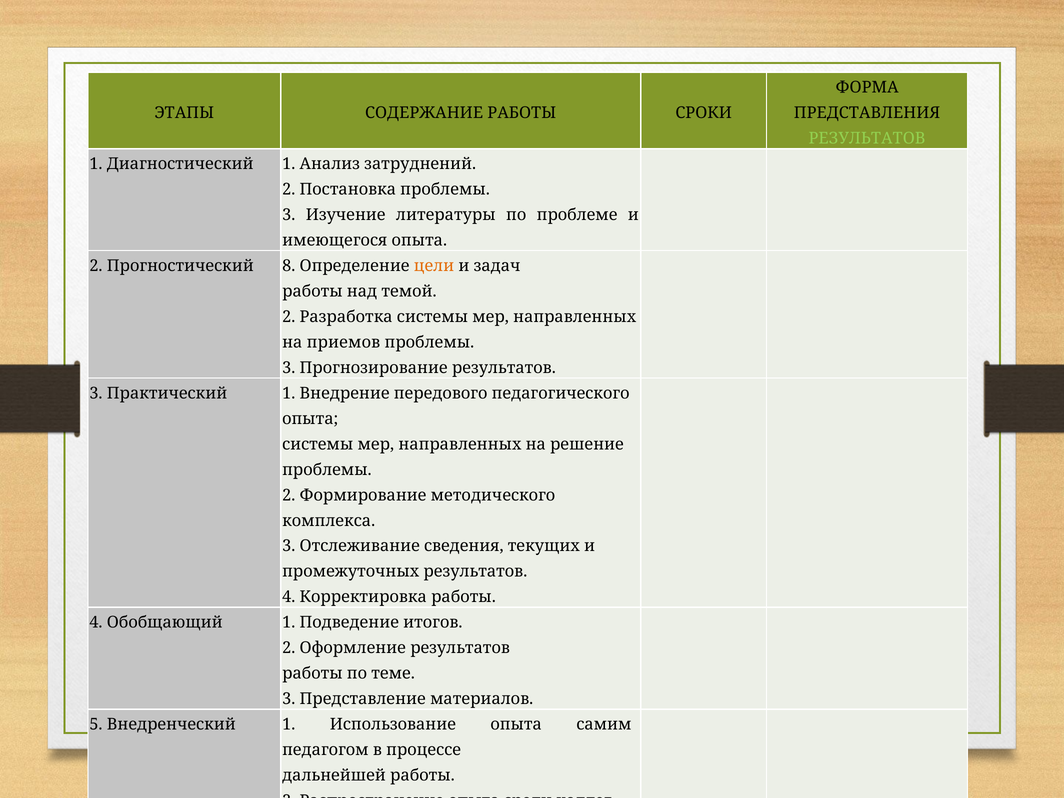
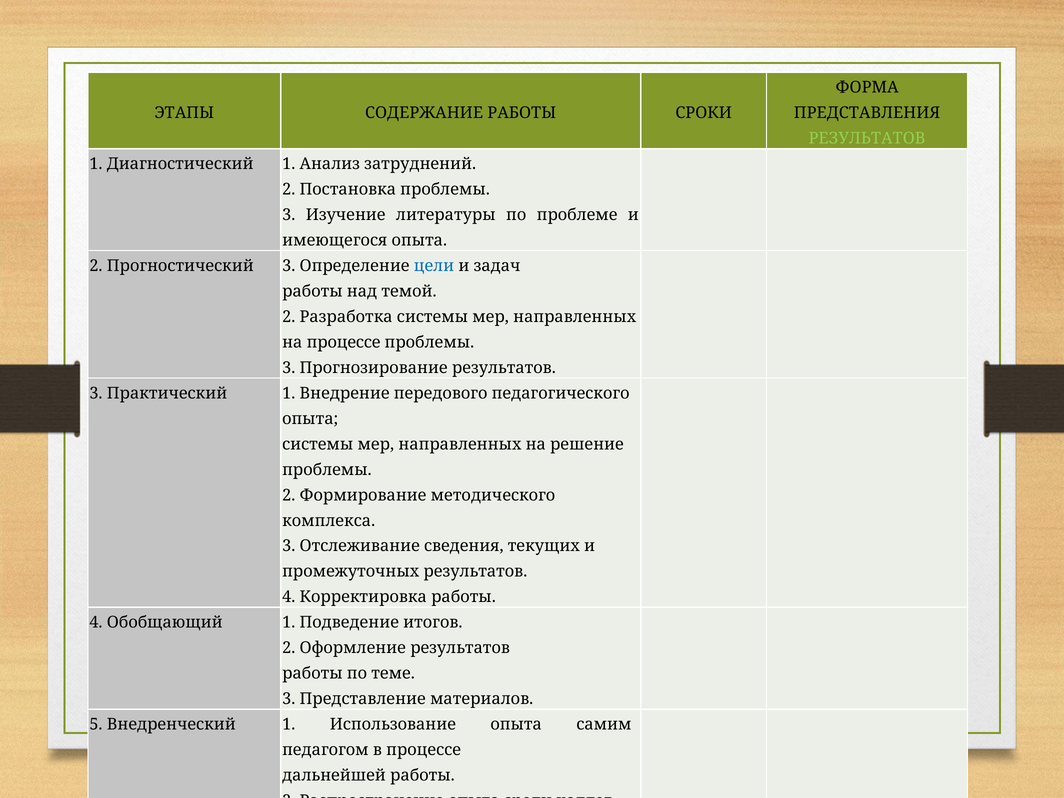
Прогностический 8: 8 -> 3
цели colour: orange -> blue
на приемов: приемов -> процессе
